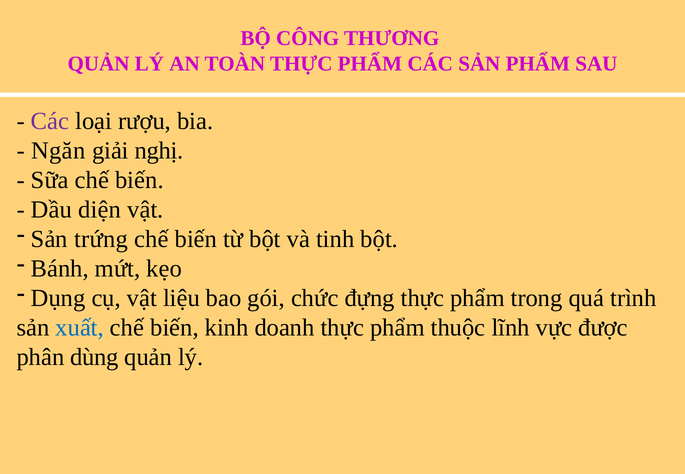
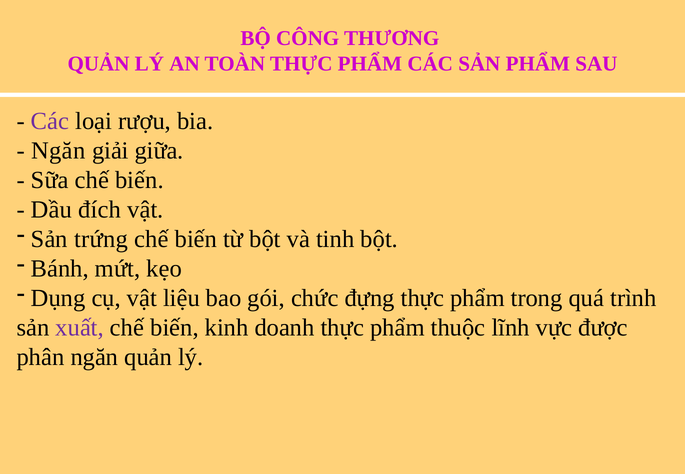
nghị: nghị -> giữa
diện: diện -> đích
xuất colour: blue -> purple
phân dùng: dùng -> ngăn
